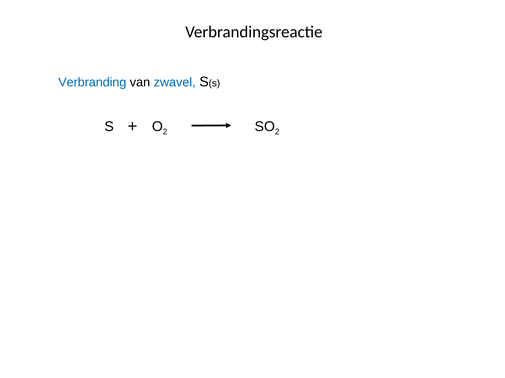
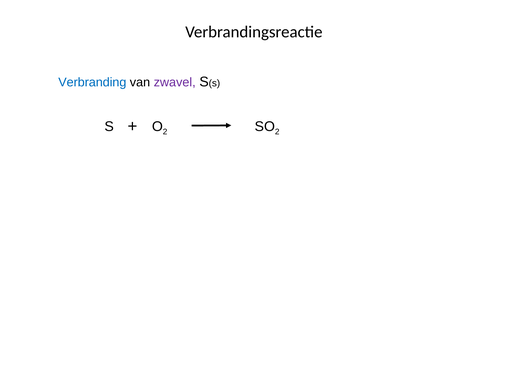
zwavel colour: blue -> purple
